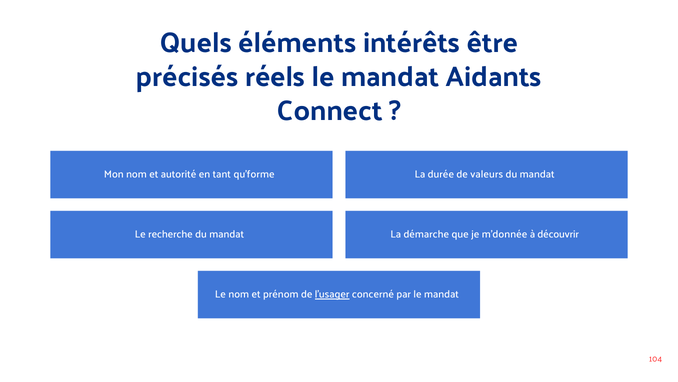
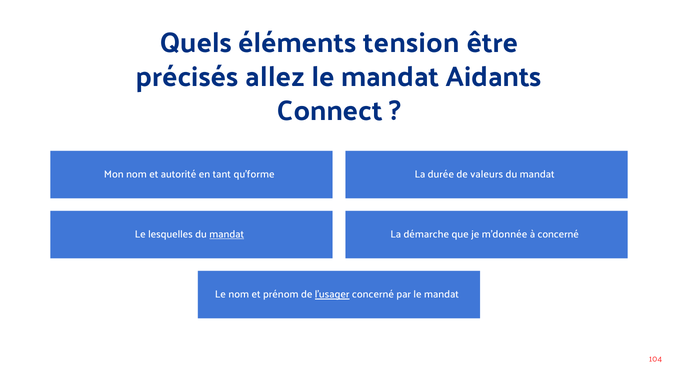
intérêts: intérêts -> tension
réels: réels -> allez
recherche: recherche -> lesquelles
mandat at (227, 234) underline: none -> present
à découvrir: découvrir -> concerné
